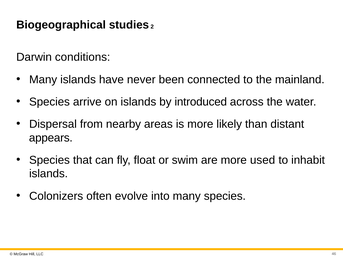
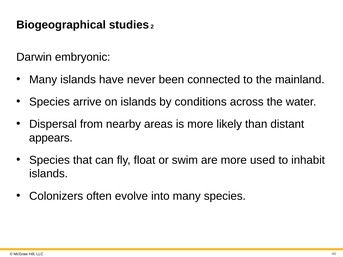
conditions: conditions -> embryonic
introduced: introduced -> conditions
